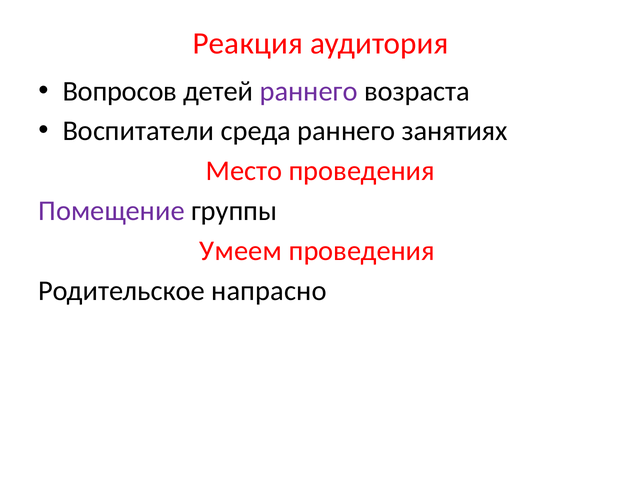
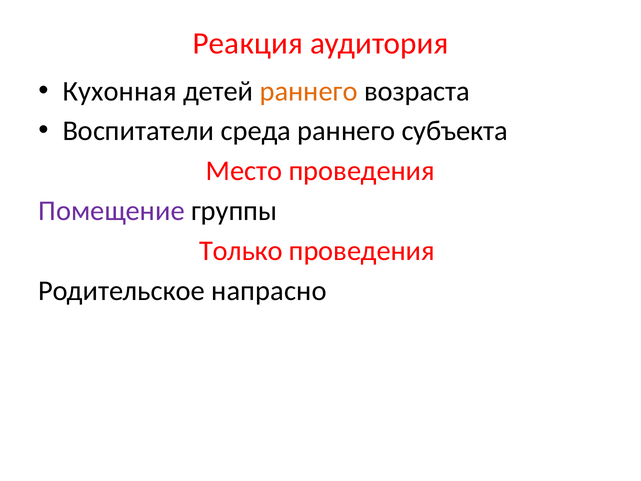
Вопросов: Вопросов -> Кухонная
раннего at (309, 91) colour: purple -> orange
занятиях: занятиях -> субъекта
Умеем: Умеем -> Только
